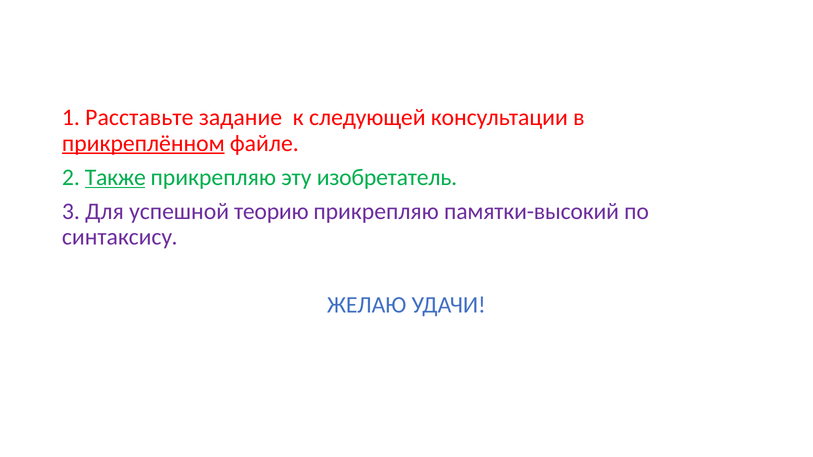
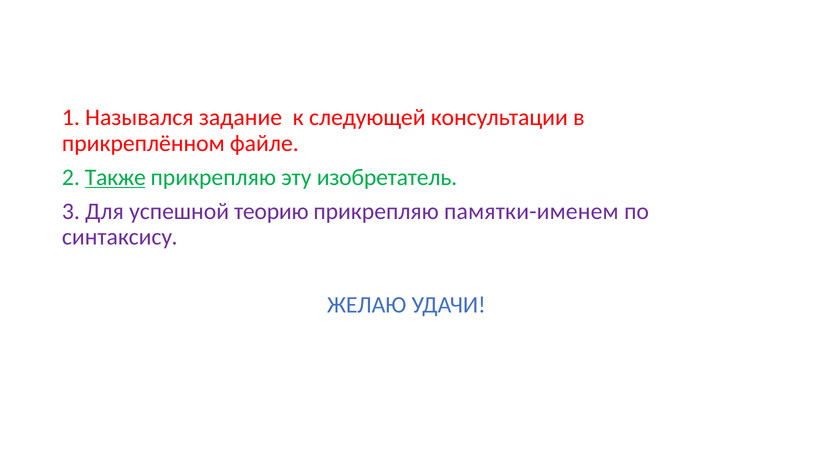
Расставьте: Расставьте -> Назывался
прикреплённом underline: present -> none
памятки-высокий: памятки-высокий -> памятки-именем
